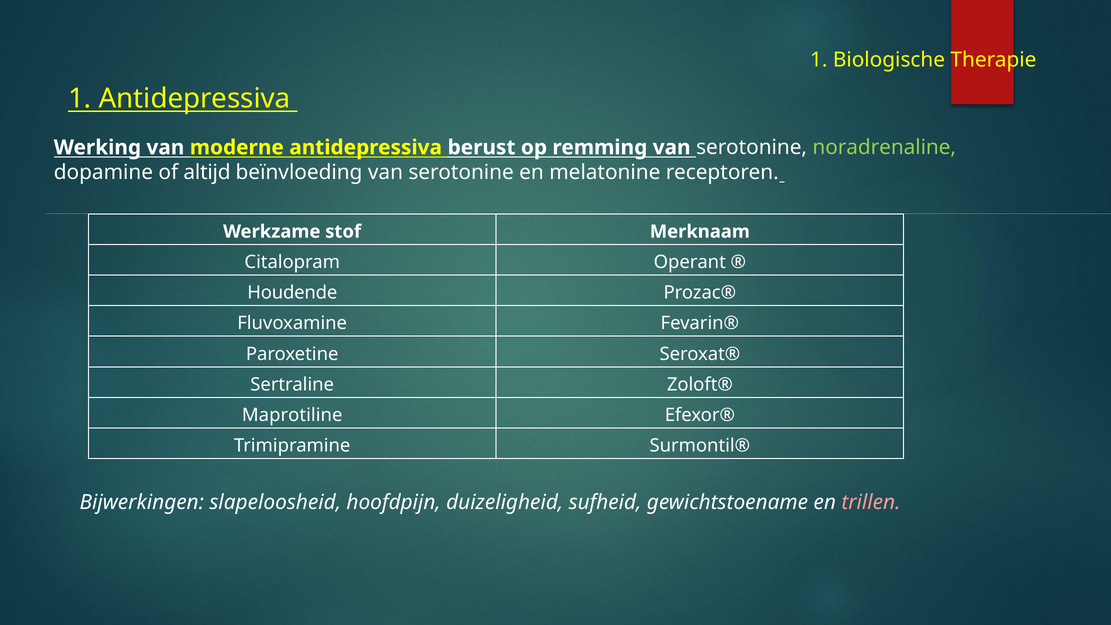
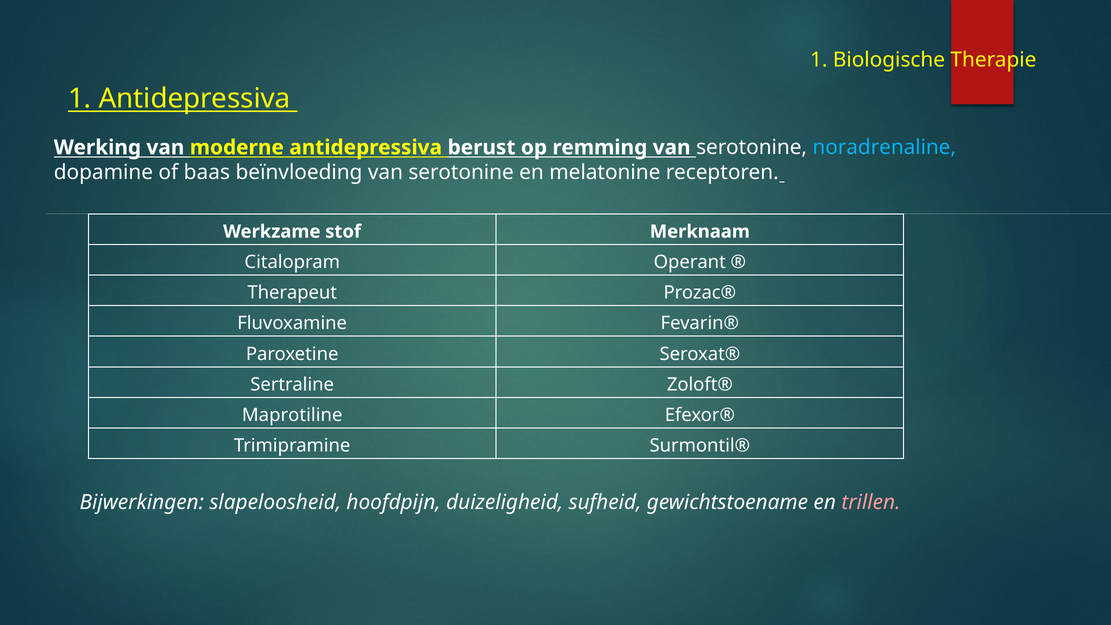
noradrenaline colour: light green -> light blue
altijd: altijd -> baas
Houdende: Houdende -> Therapeut
